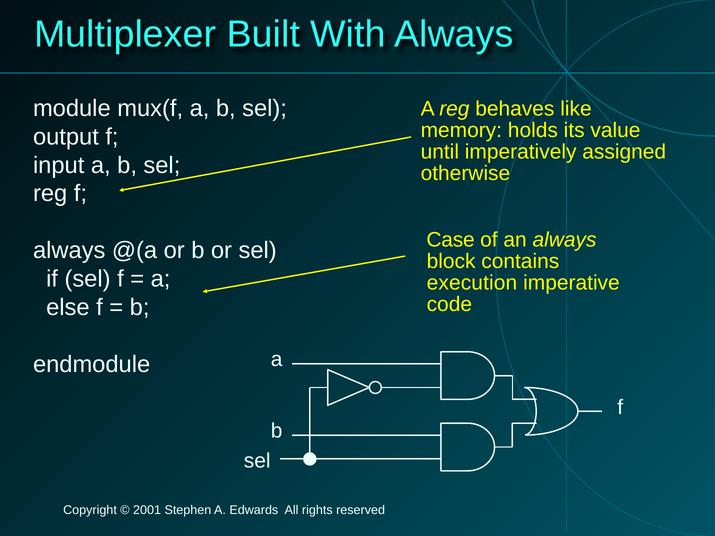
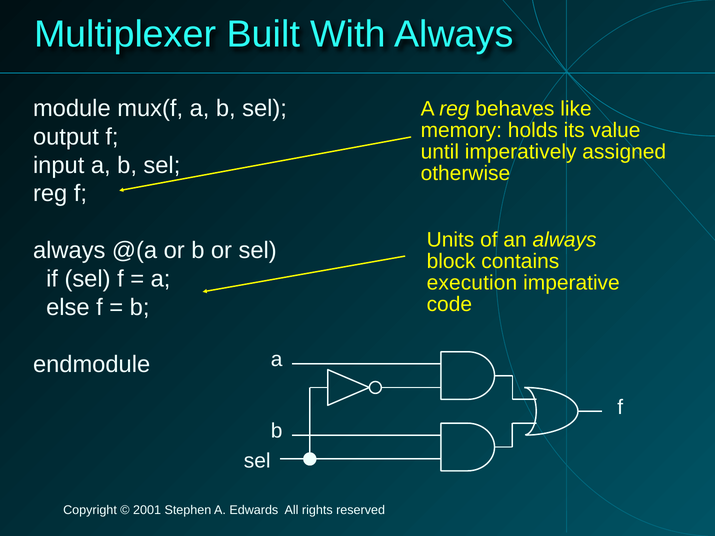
Case: Case -> Units
